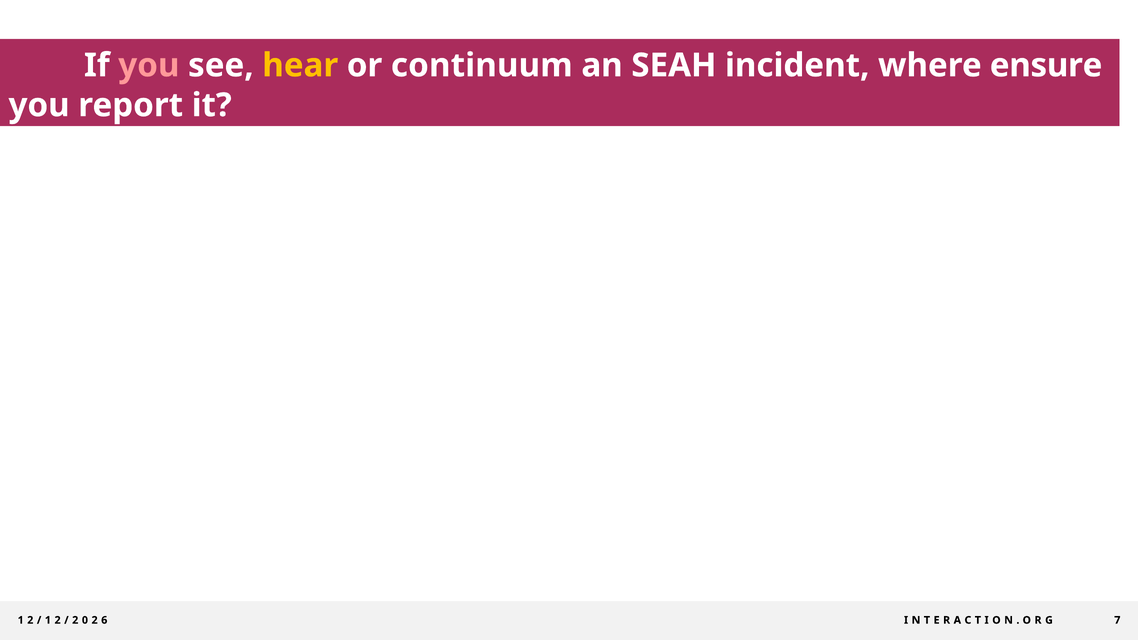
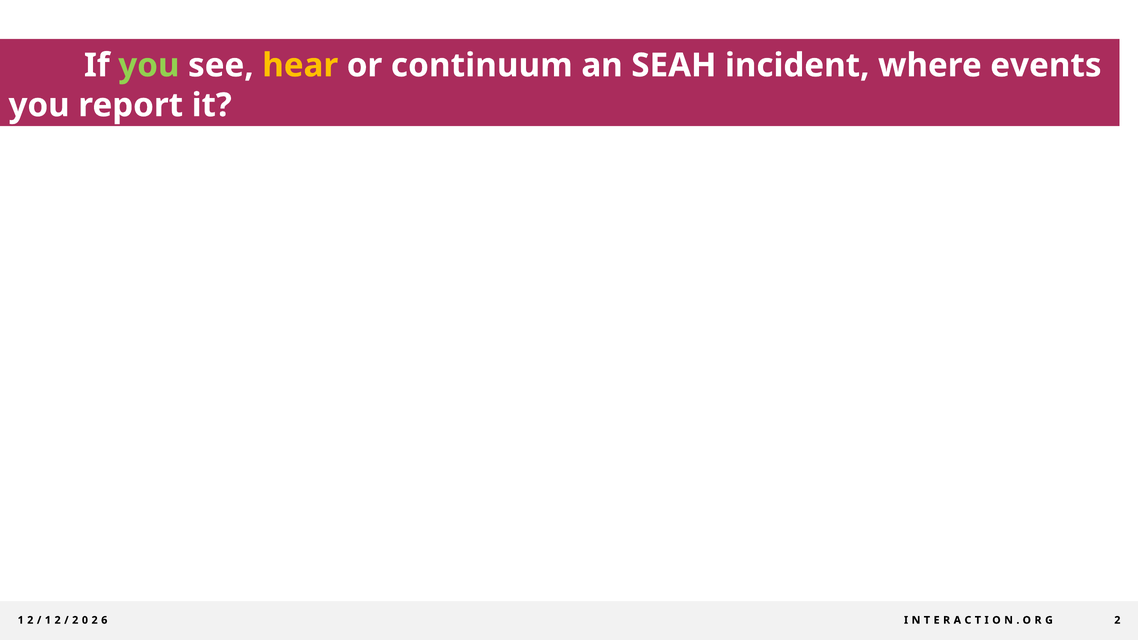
you at (149, 65) colour: pink -> light green
ensure: ensure -> events
7 at (1117, 620): 7 -> 2
